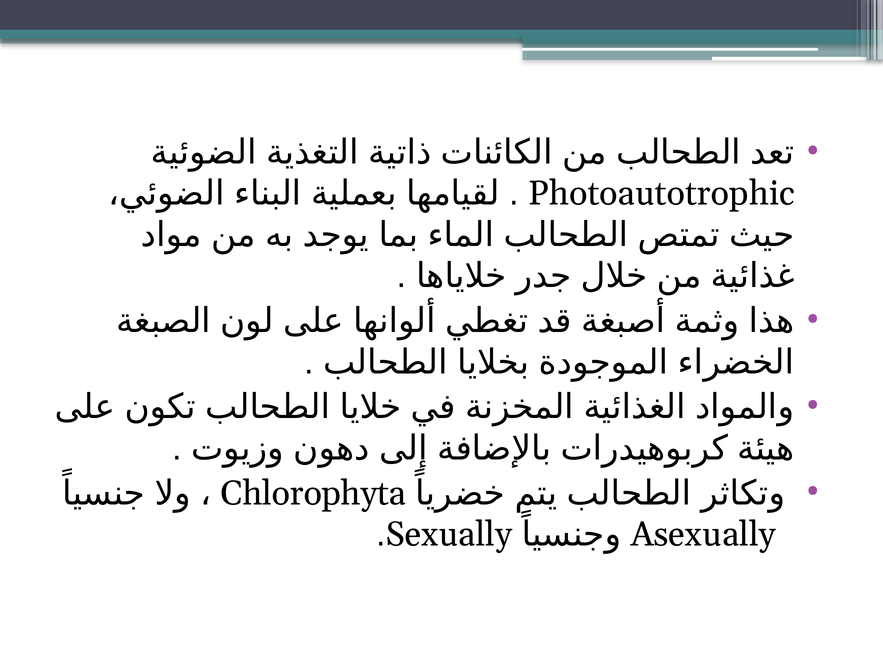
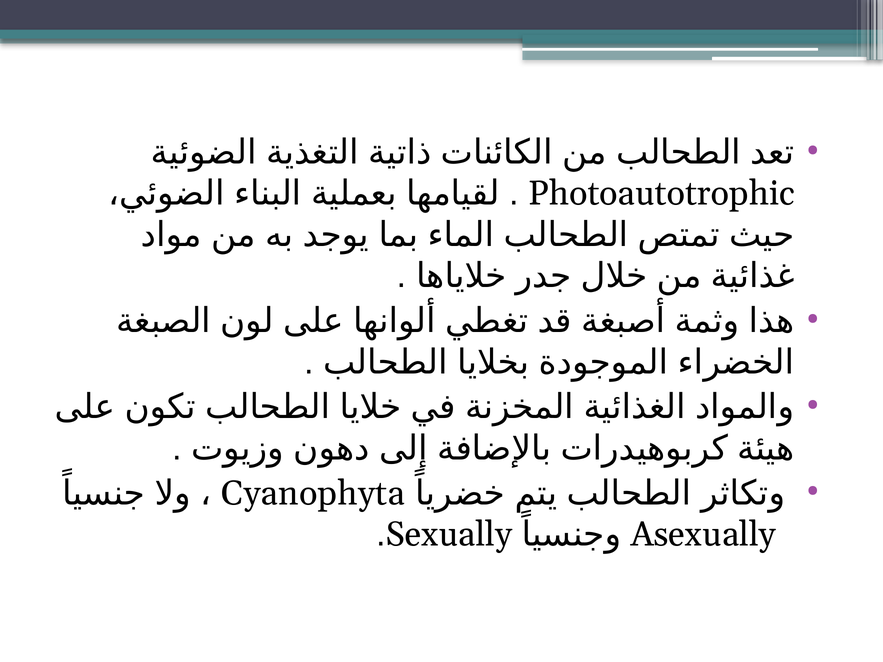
Chlorophyta: Chlorophyta -> Cyanophyta
